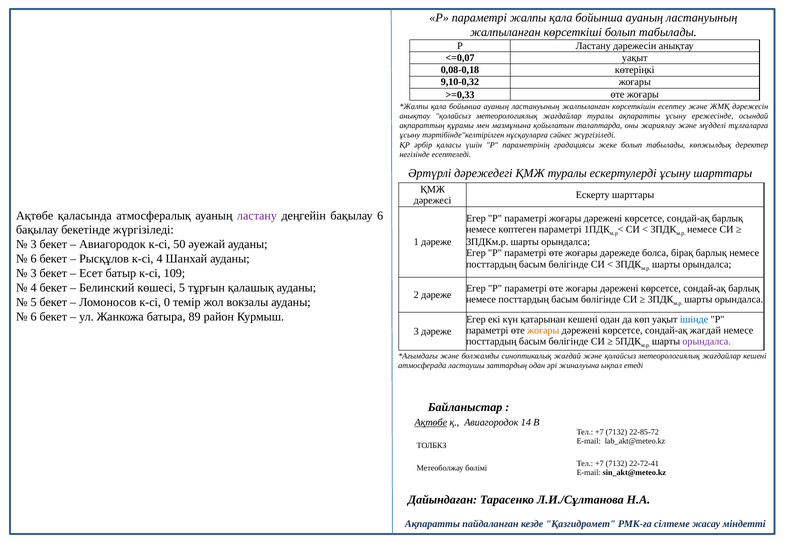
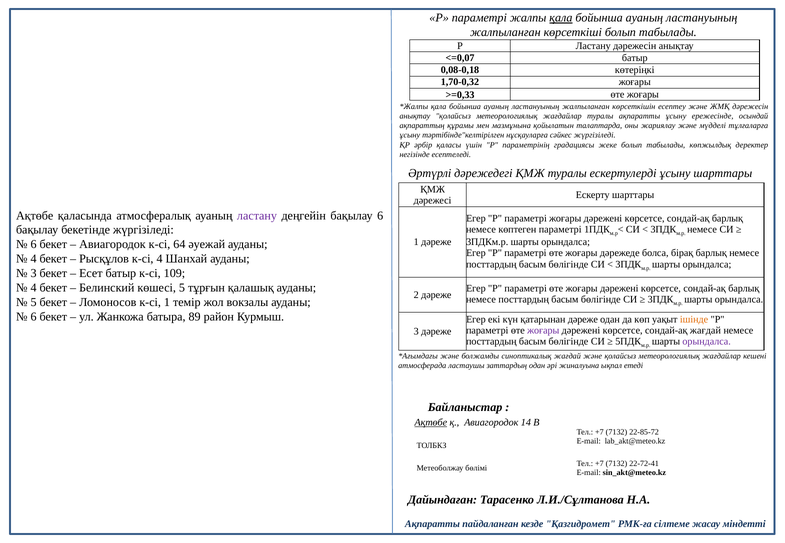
қала at (561, 18) underline: none -> present
<=0,07 уақыт: уақыт -> батыр
9,10-0,32: 9,10-0,32 -> 1,70-0,32
3 at (34, 245): 3 -> 6
50: 50 -> 64
6 at (34, 259): 6 -> 4
к-сі 0: 0 -> 1
қатарынан кешені: кешені -> дәреже
ішінде colour: blue -> orange
жоғары at (543, 331) colour: orange -> purple
